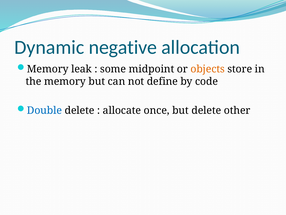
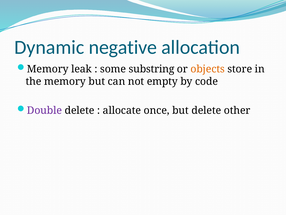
midpoint: midpoint -> substring
define: define -> empty
Double colour: blue -> purple
